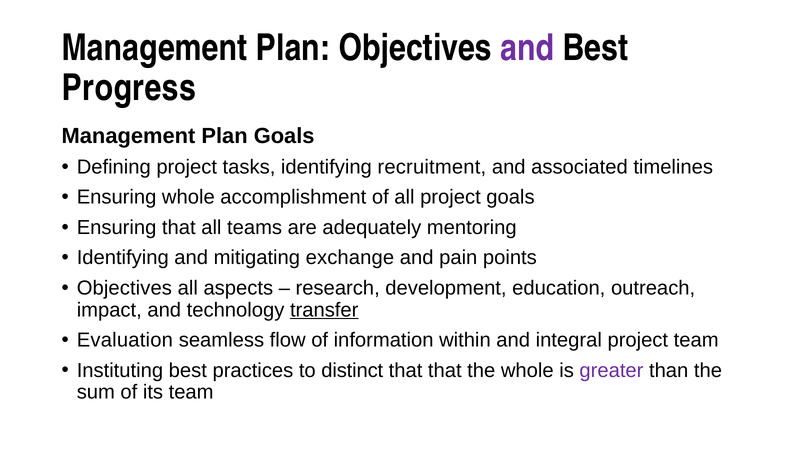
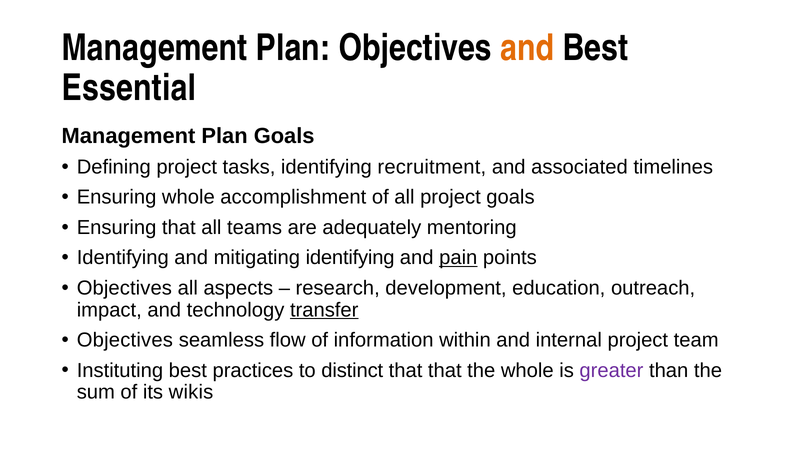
and at (527, 48) colour: purple -> orange
Progress: Progress -> Essential
mitigating exchange: exchange -> identifying
pain underline: none -> present
Evaluation at (125, 340): Evaluation -> Objectives
integral: integral -> internal
its team: team -> wikis
